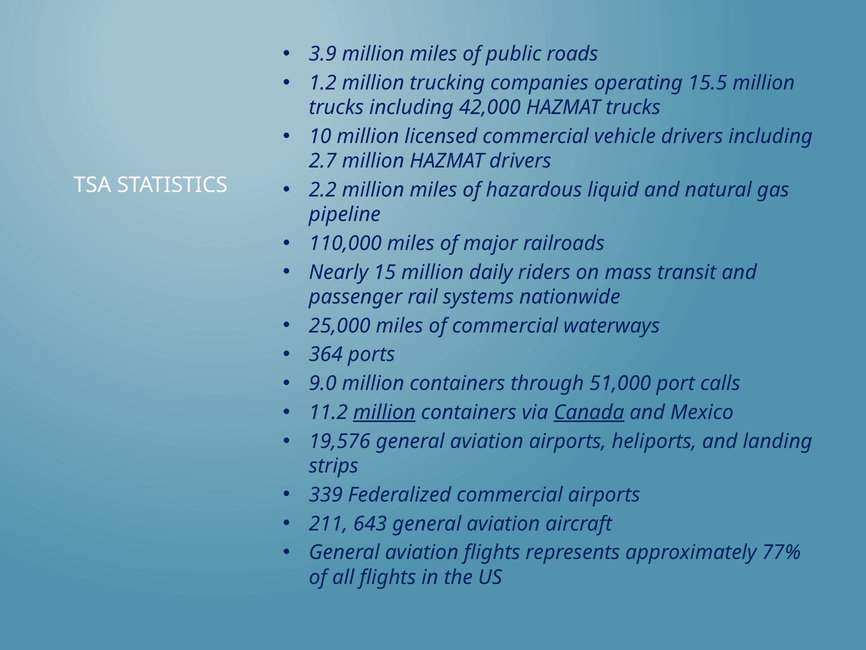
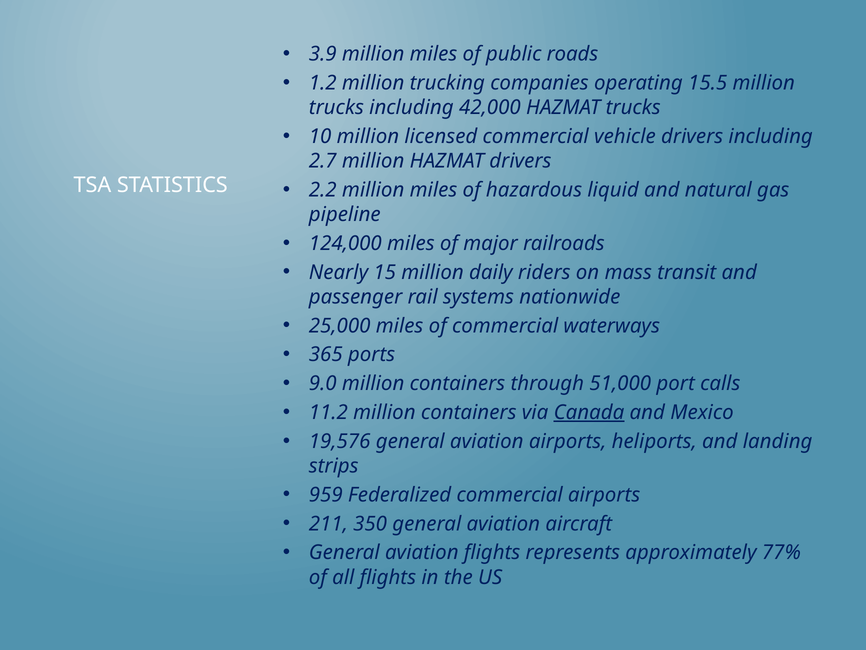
110,000: 110,000 -> 124,000
364: 364 -> 365
million at (384, 412) underline: present -> none
339: 339 -> 959
643: 643 -> 350
